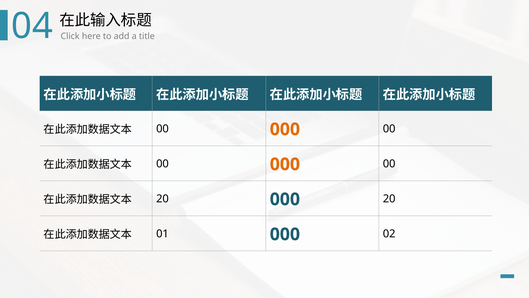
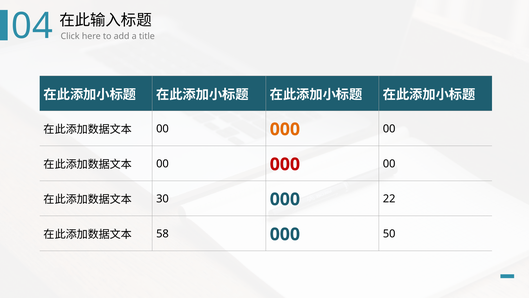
000 at (285, 164) colour: orange -> red
20 at (162, 199): 20 -> 30
000 20: 20 -> 22
01: 01 -> 58
02: 02 -> 50
